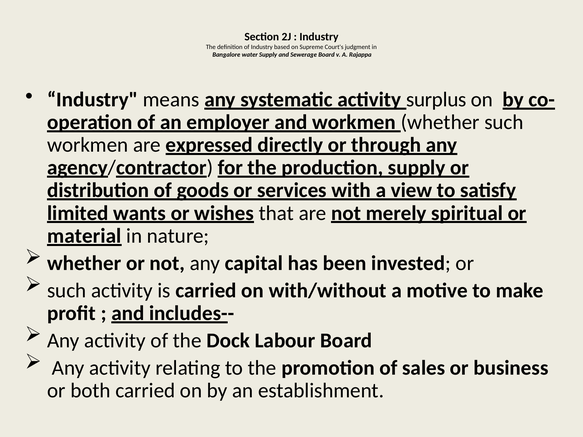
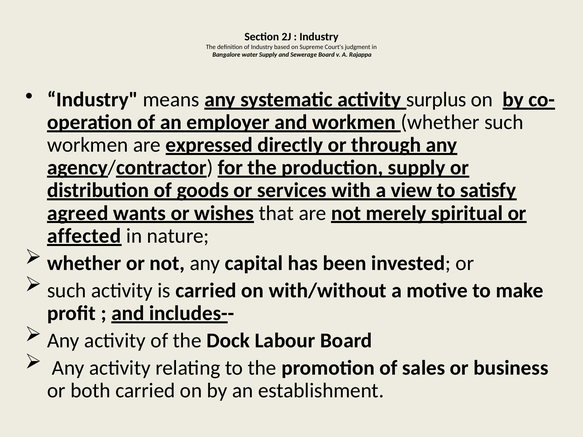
limited: limited -> agreed
material: material -> affected
